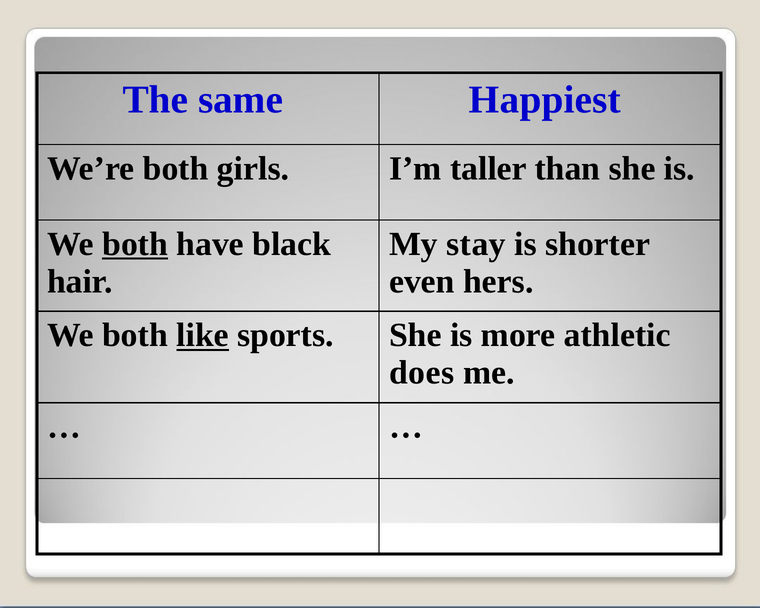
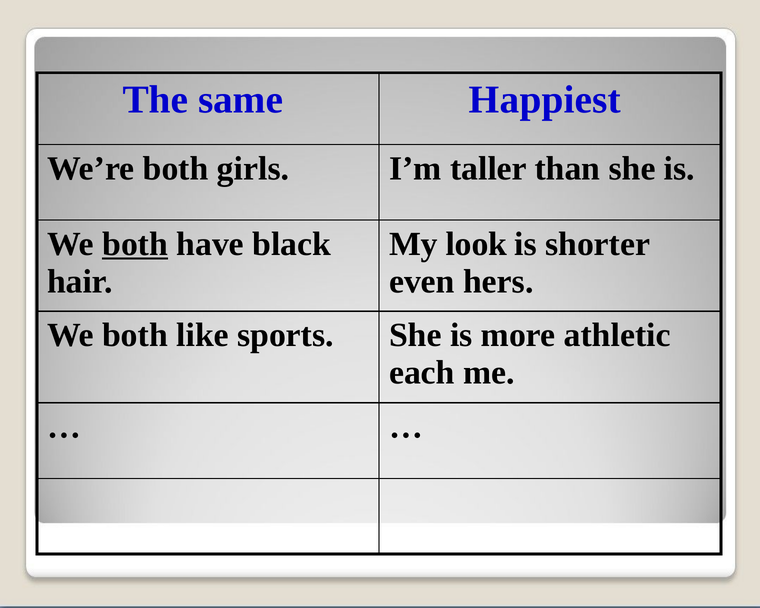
stay: stay -> look
like underline: present -> none
does: does -> each
